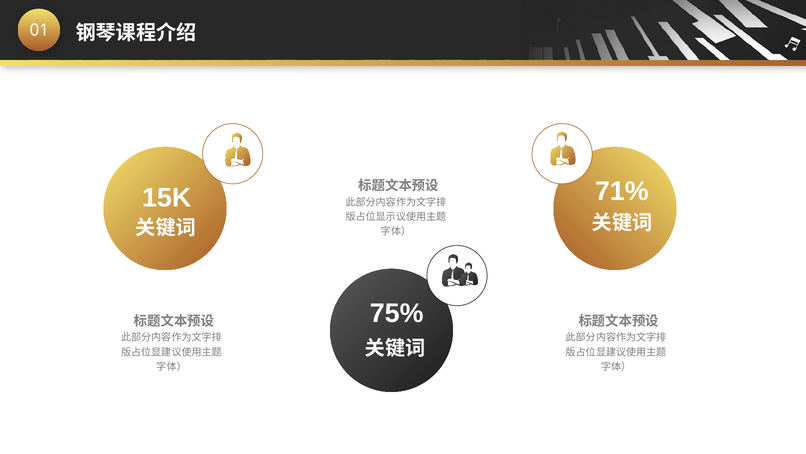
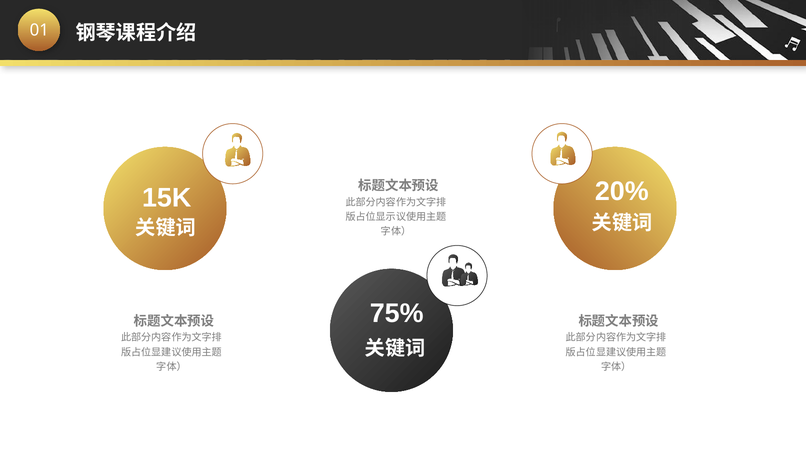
71%: 71% -> 20%
